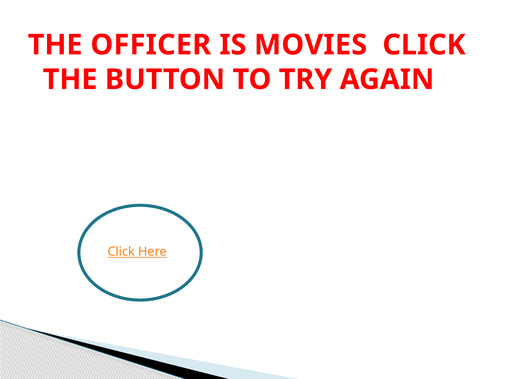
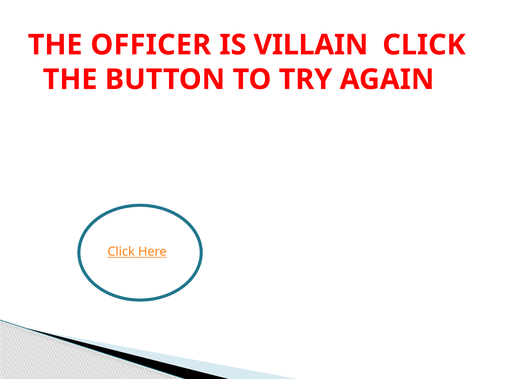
MOVIES: MOVIES -> VILLAIN
